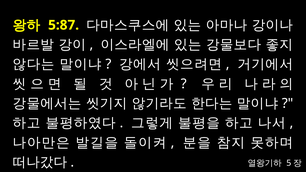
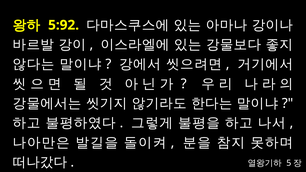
5:87: 5:87 -> 5:92
